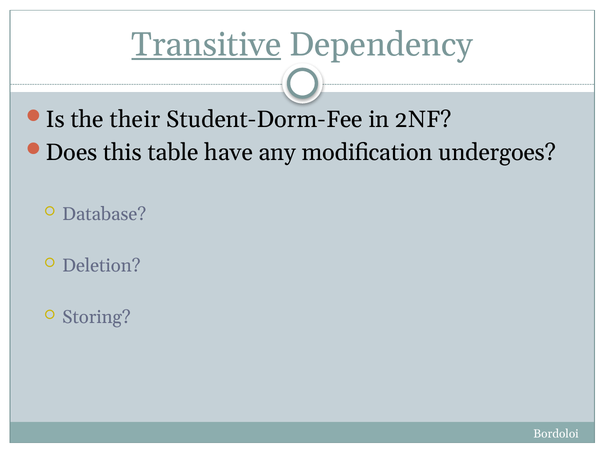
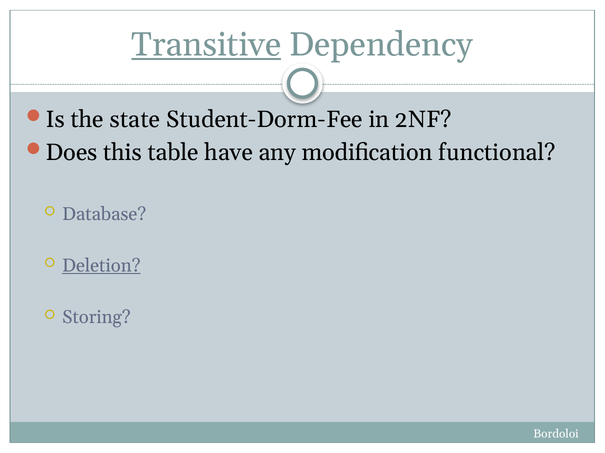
their: their -> state
undergoes: undergoes -> functional
Deletion underline: none -> present
